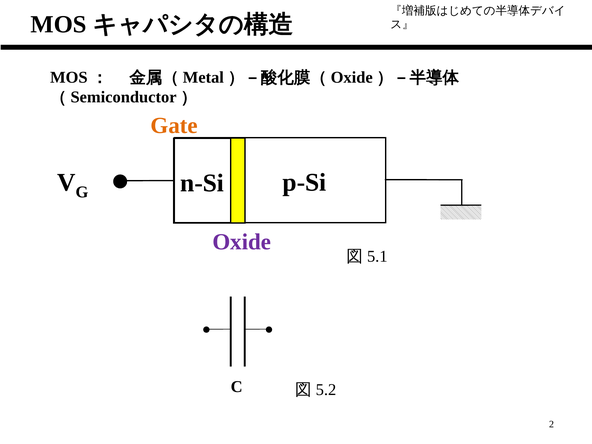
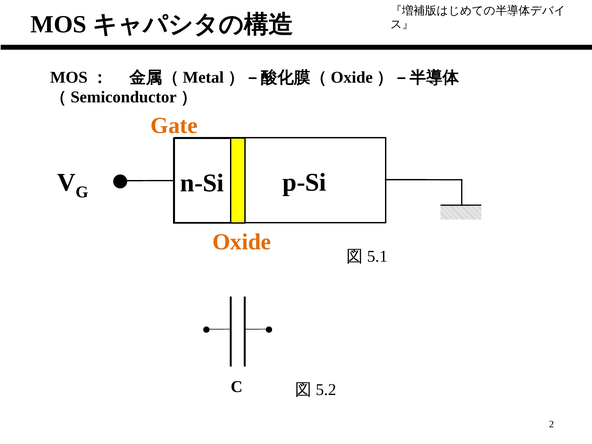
Oxide colour: purple -> orange
